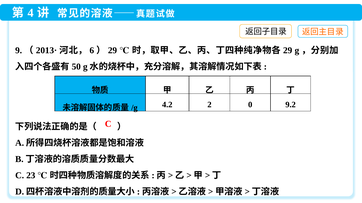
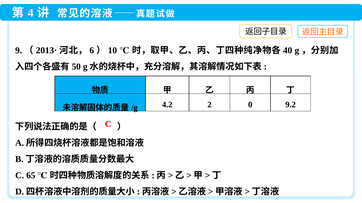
29 at (112, 51): 29 -> 10
29 at (288, 51): 29 -> 40
23: 23 -> 65
